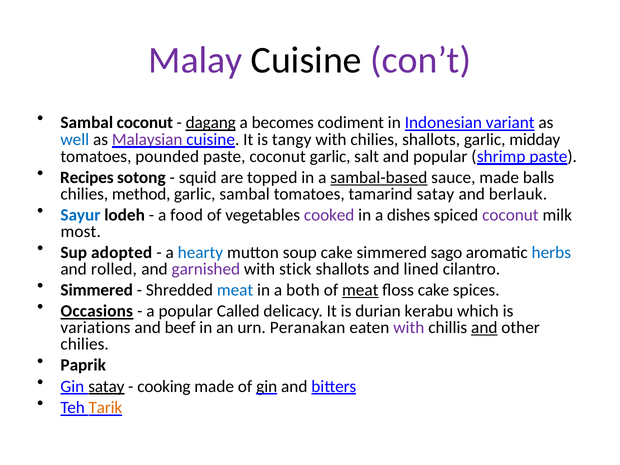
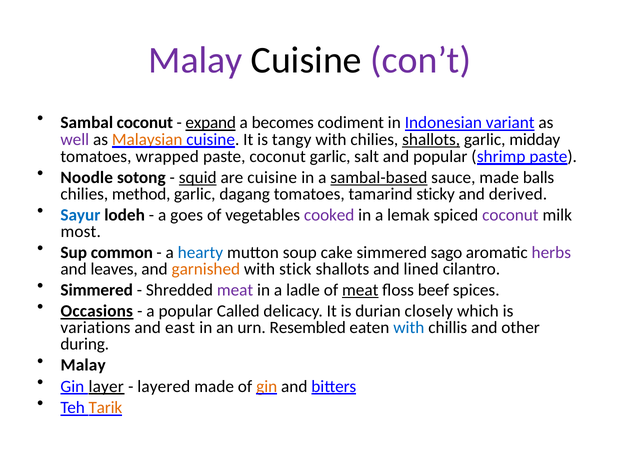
dagang: dagang -> expand
well colour: blue -> purple
Malaysian colour: purple -> orange
shallots at (431, 140) underline: none -> present
pounded: pounded -> wrapped
Recipes: Recipes -> Noodle
squid underline: none -> present
are topped: topped -> cuisine
garlic sambal: sambal -> dagang
tamarind satay: satay -> sticky
berlauk: berlauk -> derived
food: food -> goes
dishes: dishes -> lemak
adopted: adopted -> common
herbs colour: blue -> purple
rolled: rolled -> leaves
garnished colour: purple -> orange
meat at (235, 290) colour: blue -> purple
both: both -> ladle
floss cake: cake -> beef
kerabu: kerabu -> closely
beef: beef -> east
Peranakan: Peranakan -> Resembled
with at (409, 328) colour: purple -> blue
and at (484, 328) underline: present -> none
chilies at (85, 344): chilies -> during
Paprik at (83, 365): Paprik -> Malay
Gin satay: satay -> layer
cooking: cooking -> layered
gin at (267, 387) colour: black -> orange
